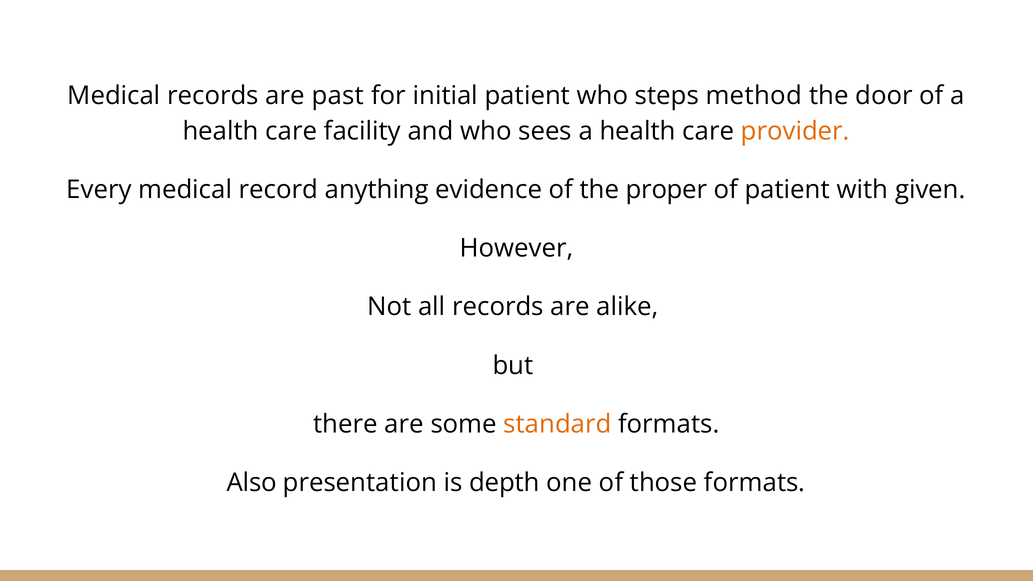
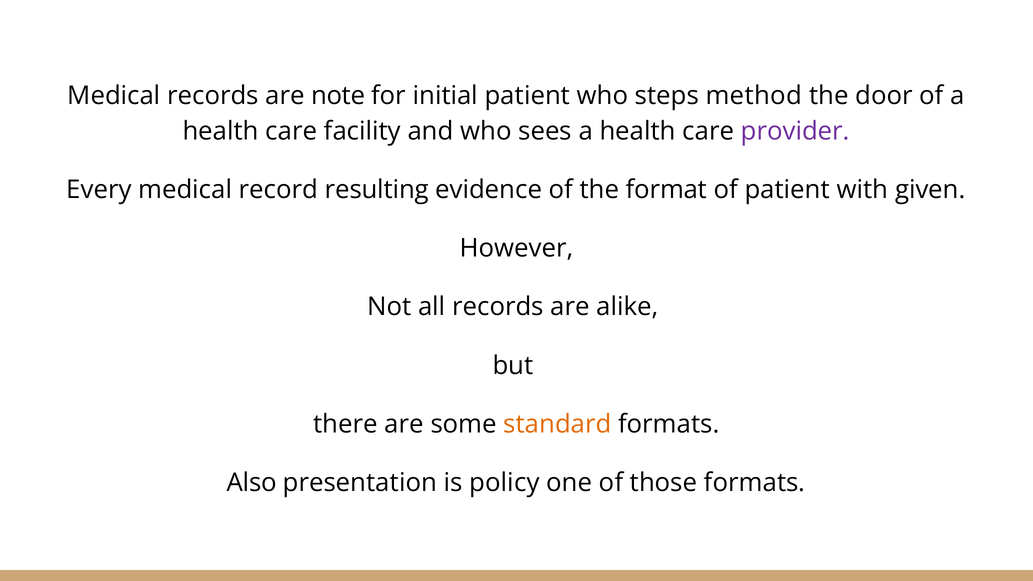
past: past -> note
provider colour: orange -> purple
anything: anything -> resulting
proper: proper -> format
depth: depth -> policy
